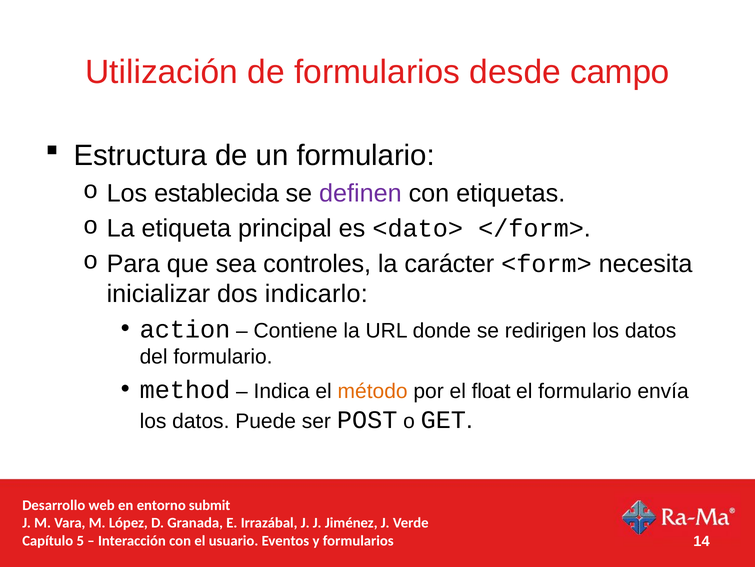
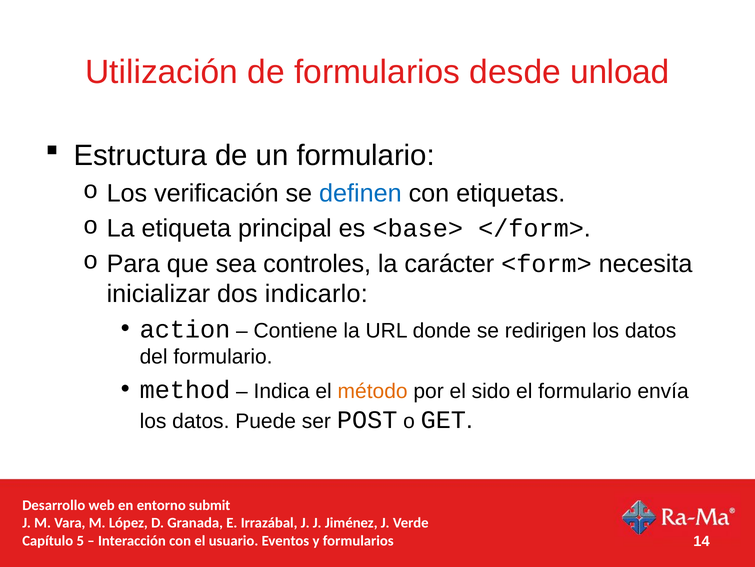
campo: campo -> unload
establecida: establecida -> verificación
definen colour: purple -> blue
<dato>: <dato> -> <base>
float: float -> sido
